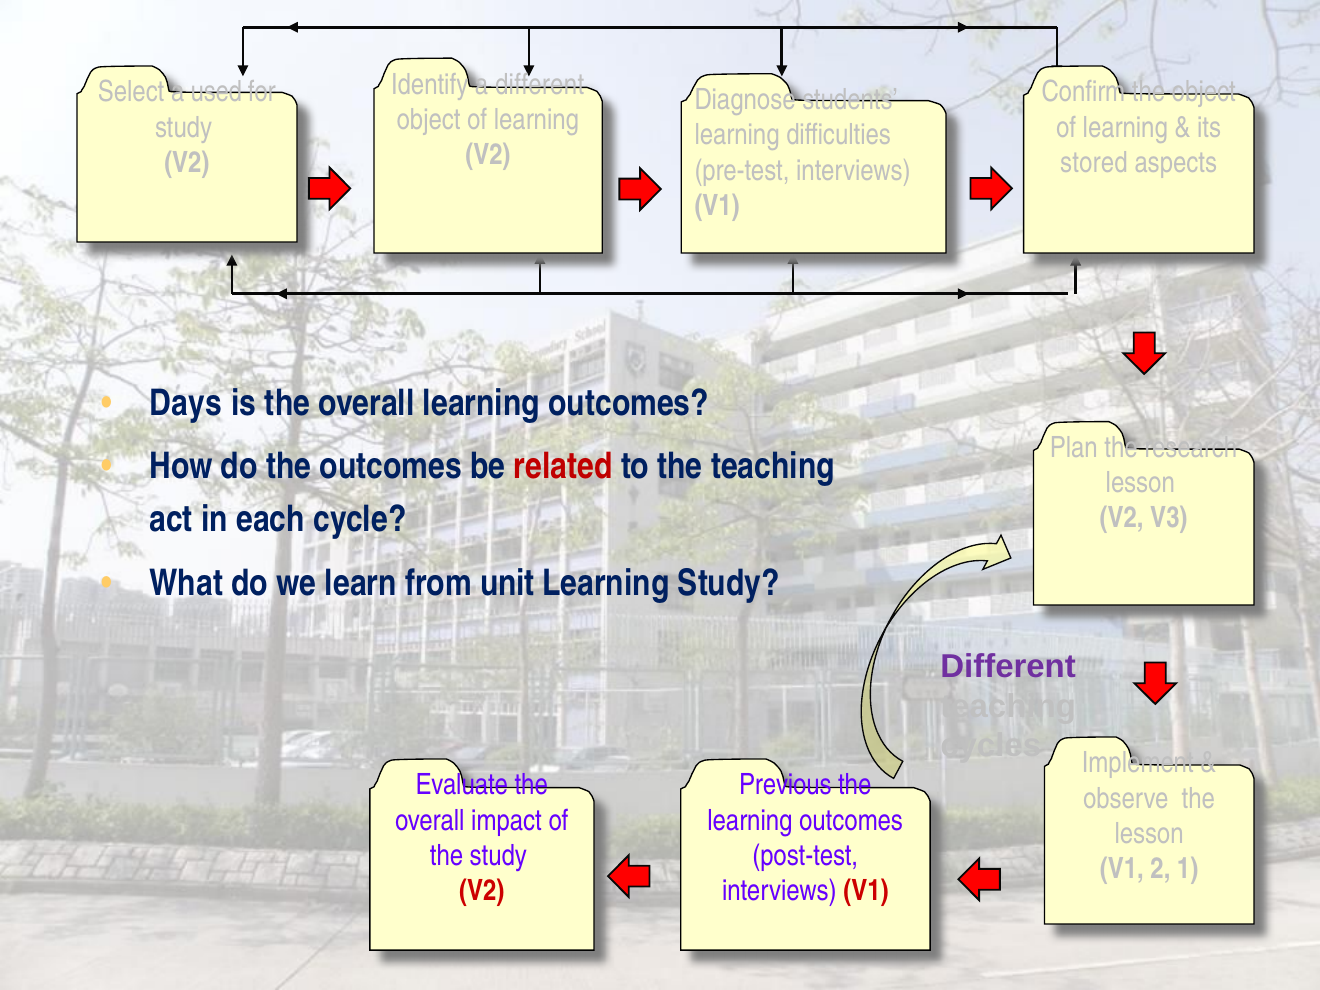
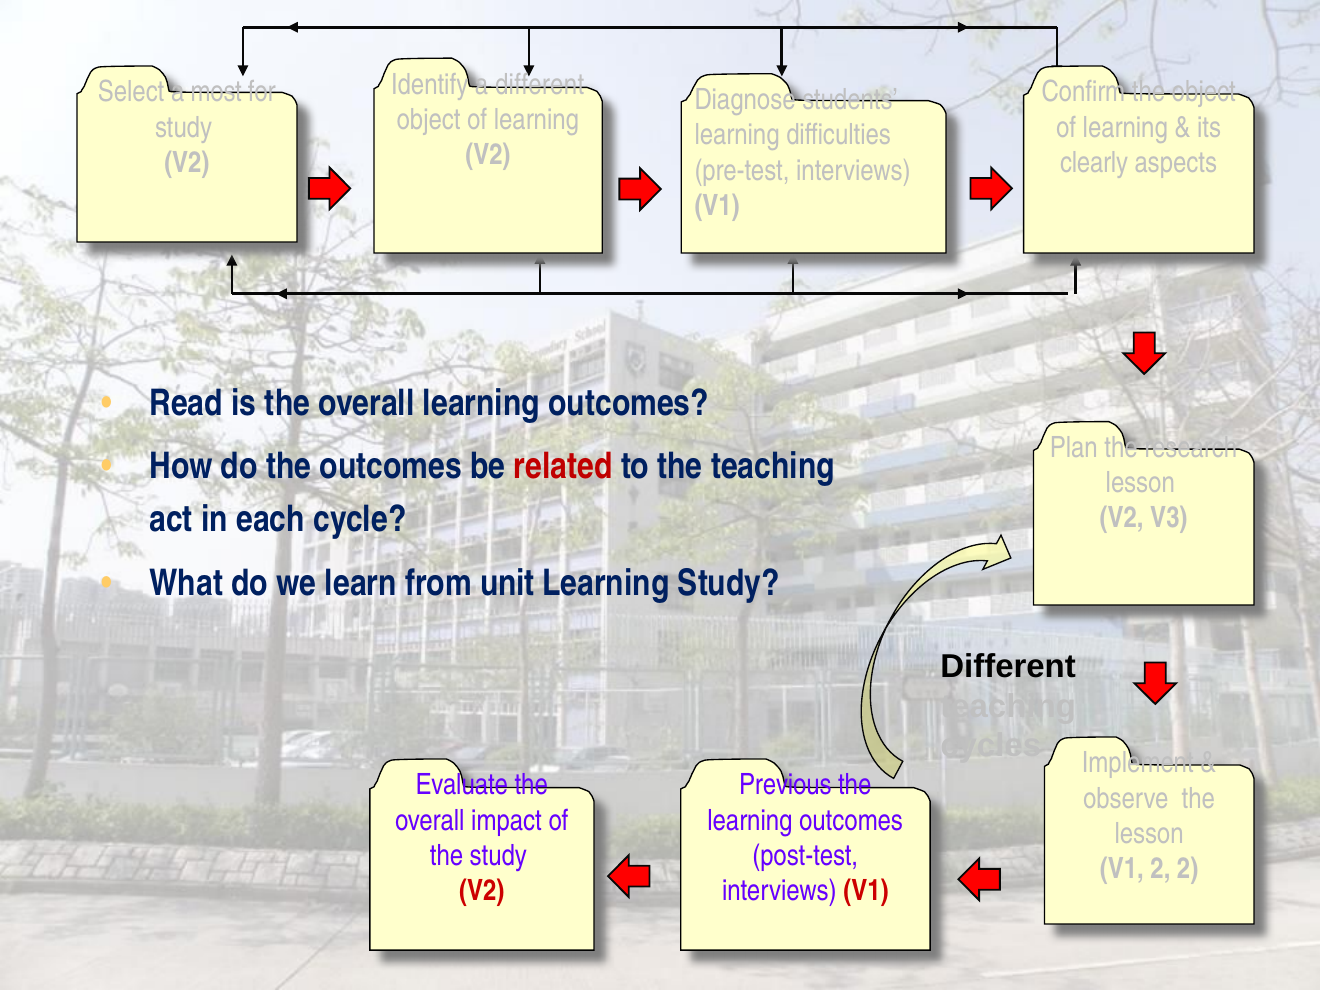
used: used -> most
stored: stored -> clearly
Days: Days -> Read
Different at (1008, 667) colour: purple -> black
2 1: 1 -> 2
